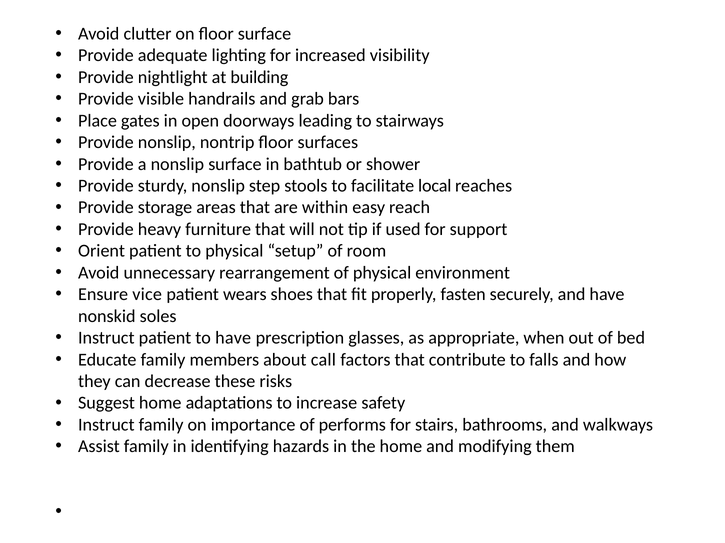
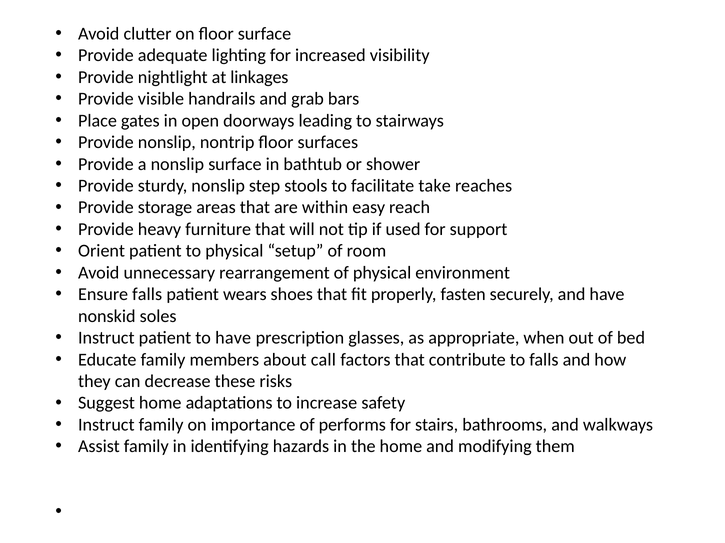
building: building -> linkages
local: local -> take
Ensure vice: vice -> falls
